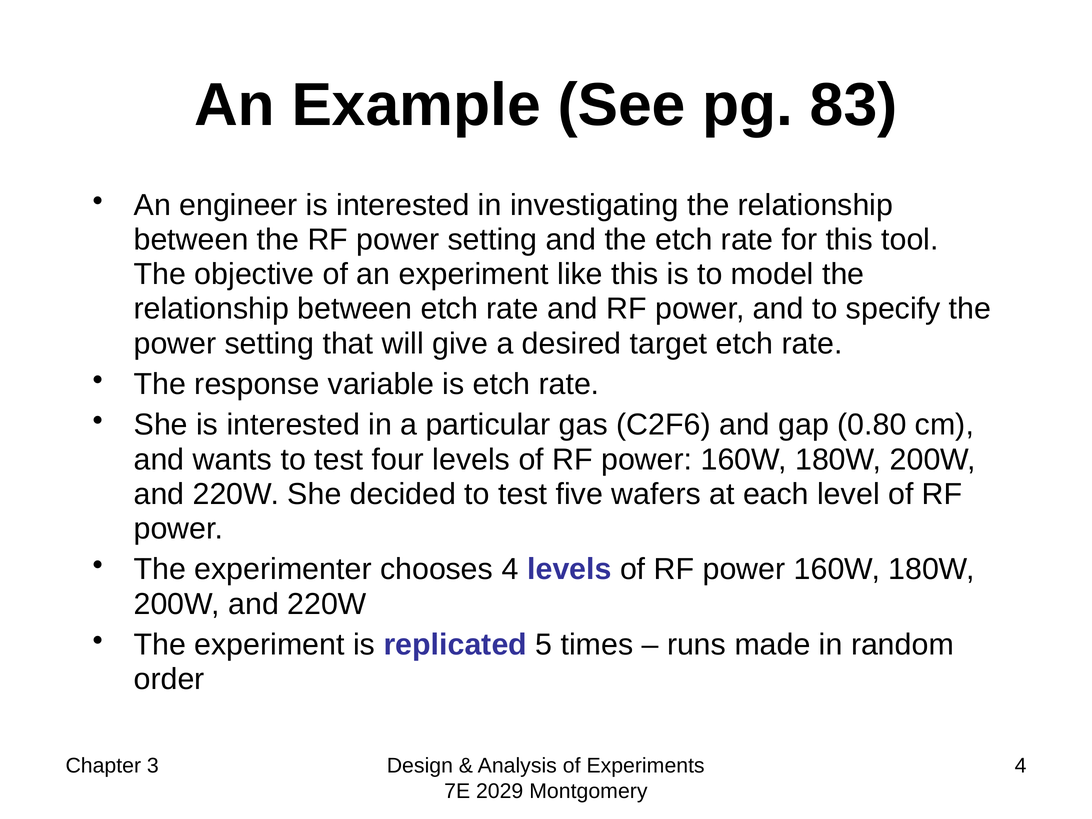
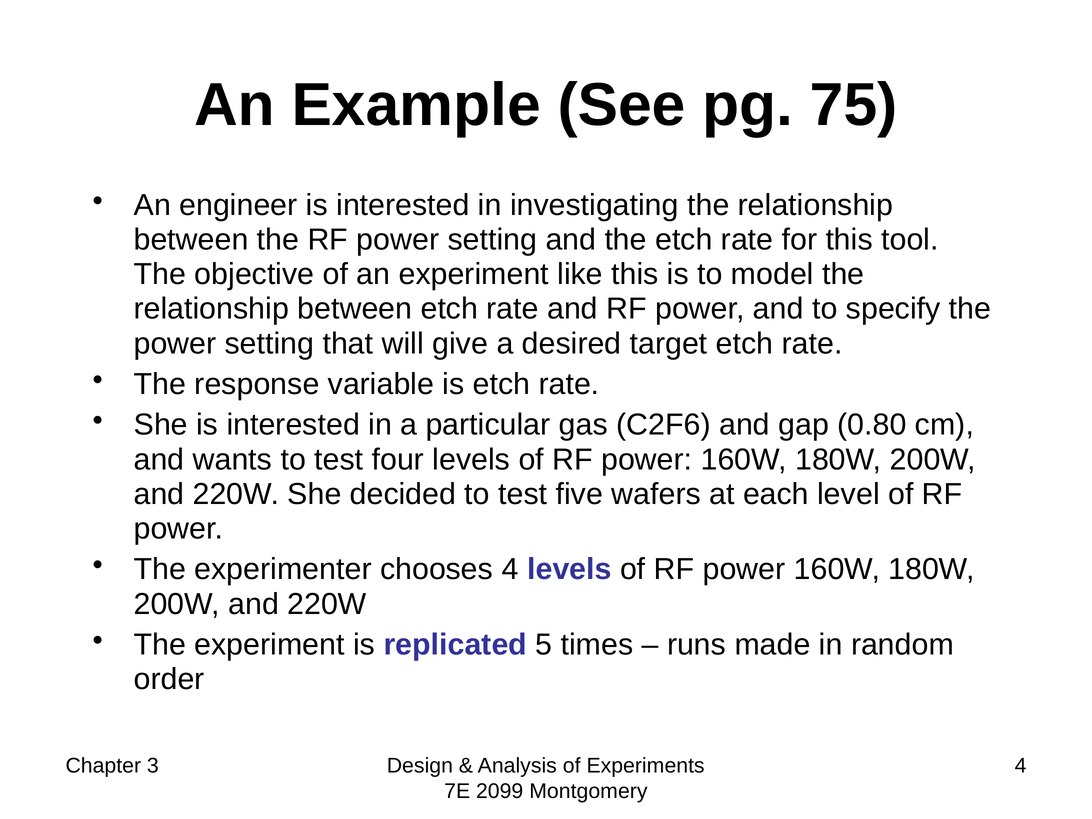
83: 83 -> 75
2029: 2029 -> 2099
